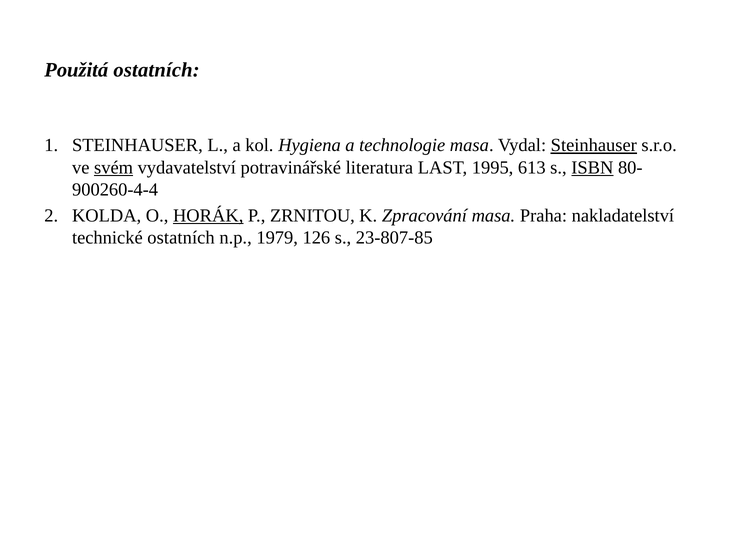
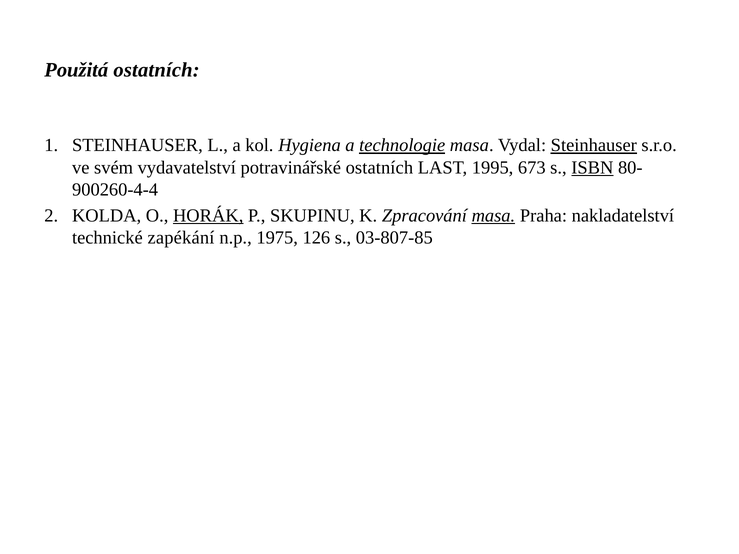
technologie underline: none -> present
svém underline: present -> none
potravinářské literatura: literatura -> ostatních
613: 613 -> 673
ZRNITOU: ZRNITOU -> SKUPINU
masa at (493, 216) underline: none -> present
technické ostatních: ostatních -> zapékání
1979: 1979 -> 1975
23-807-85: 23-807-85 -> 03-807-85
